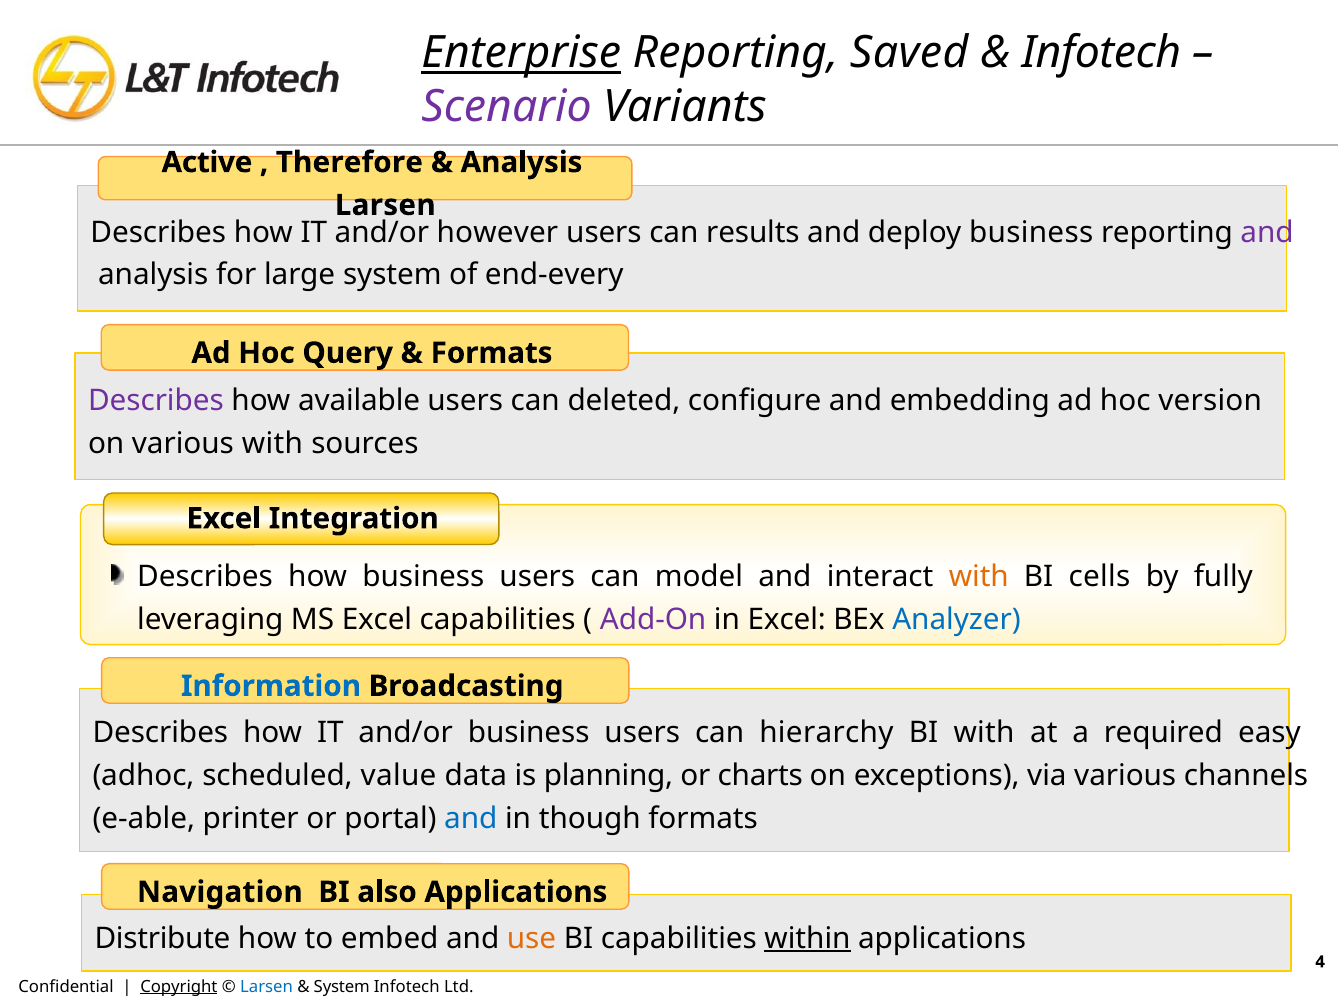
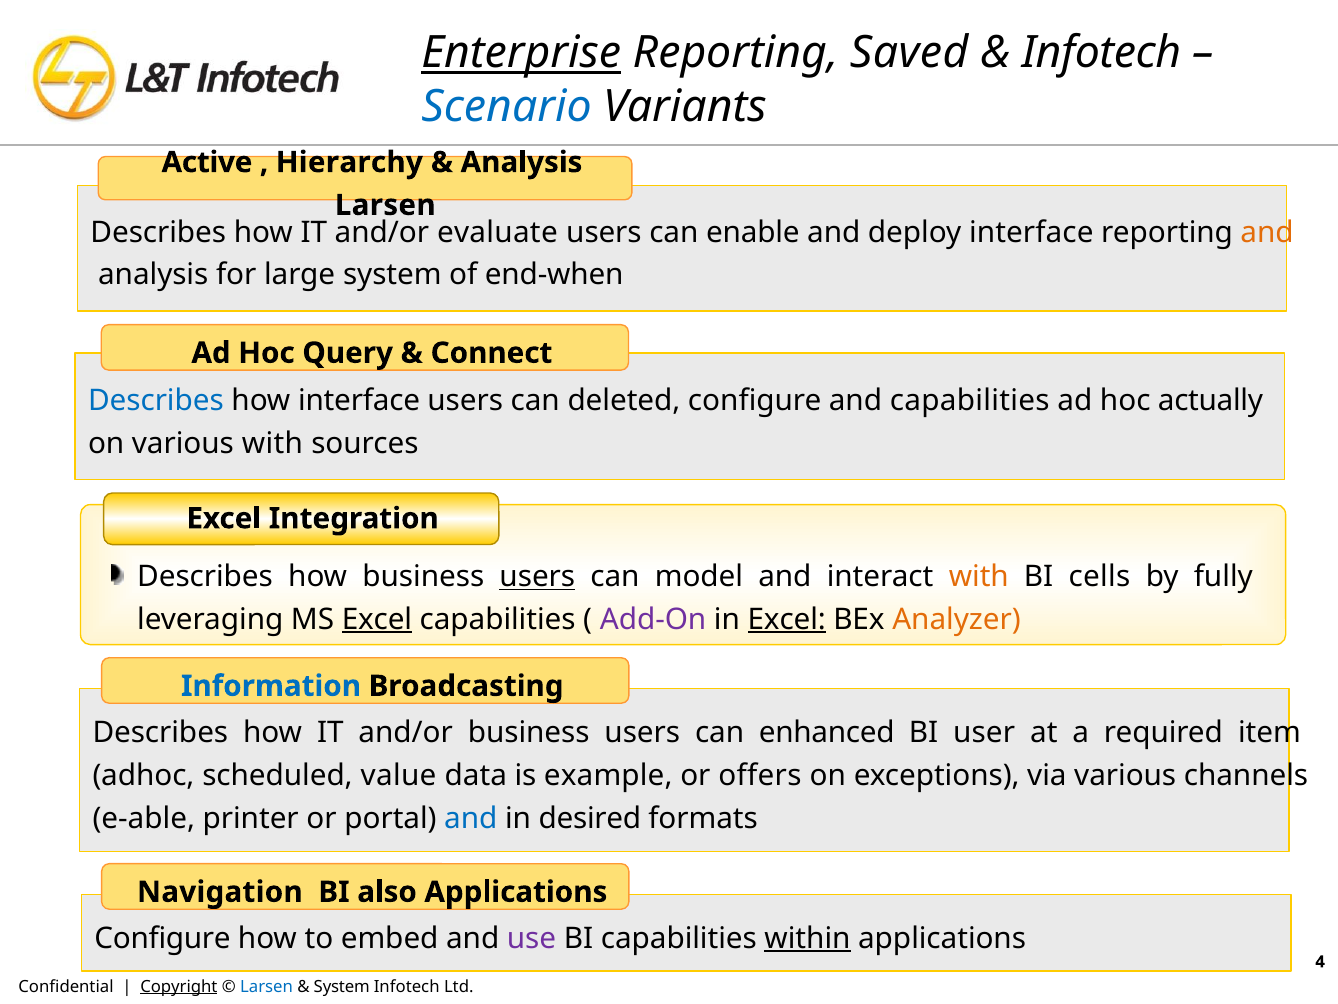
Scenario colour: purple -> blue
Therefore: Therefore -> Hierarchy
however: however -> evaluate
results: results -> enable
deploy business: business -> interface
and at (1267, 232) colour: purple -> orange
end-every: end-every -> end-when
Formats at (492, 353): Formats -> Connect
Describes at (156, 400) colour: purple -> blue
how available: available -> interface
and embedding: embedding -> capabilities
version: version -> actually
users at (537, 576) underline: none -> present
Excel at (377, 619) underline: none -> present
Excel at (787, 619) underline: none -> present
Analyzer colour: blue -> orange
hierarchy: hierarchy -> enhanced
BI with: with -> user
easy: easy -> item
planning: planning -> example
charts: charts -> offers
though: though -> desired
Distribute at (163, 938): Distribute -> Configure
use colour: orange -> purple
